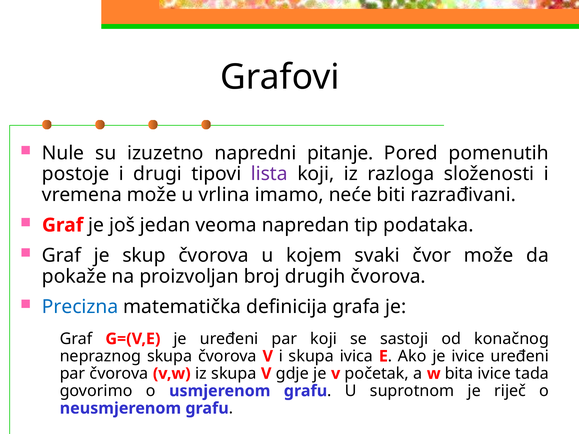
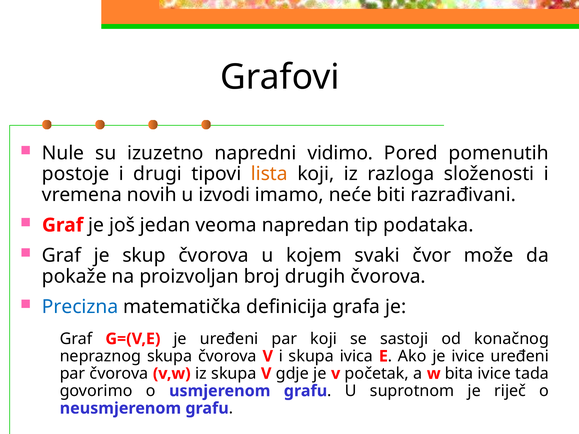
pitanje: pitanje -> vidimo
lista colour: purple -> orange
vremena može: može -> novih
vrlina: vrlina -> izvodi
